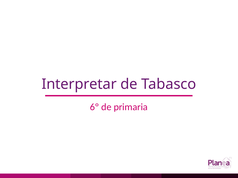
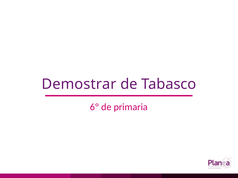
Interpretar: Interpretar -> Demostrar
